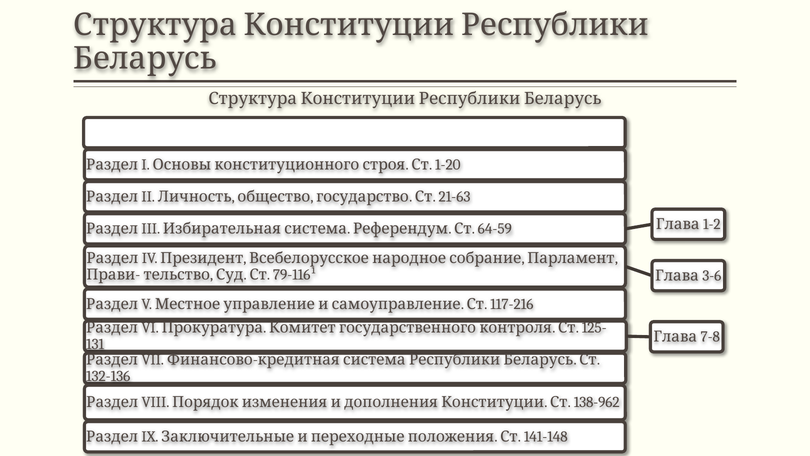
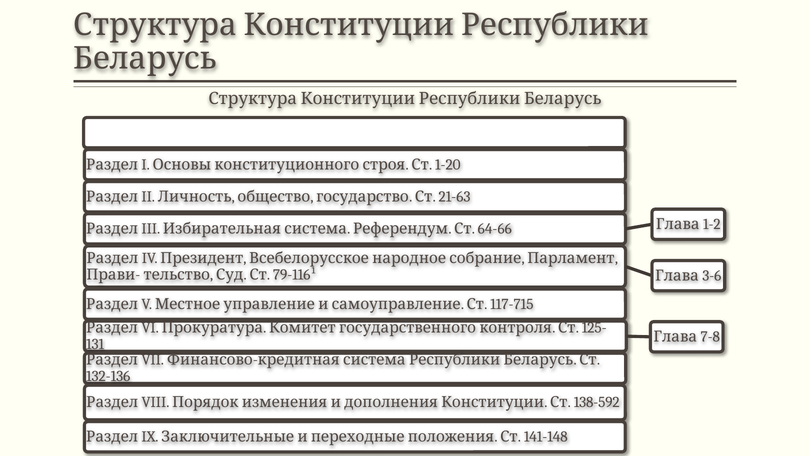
64-59: 64-59 -> 64-66
117-216: 117-216 -> 117-715
138-962: 138-962 -> 138-592
